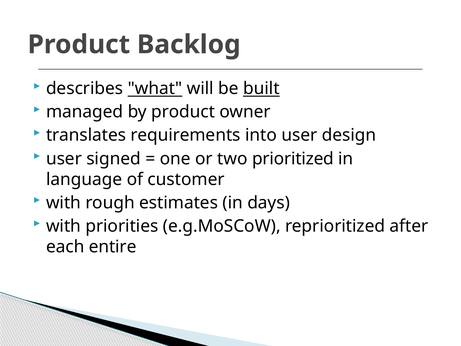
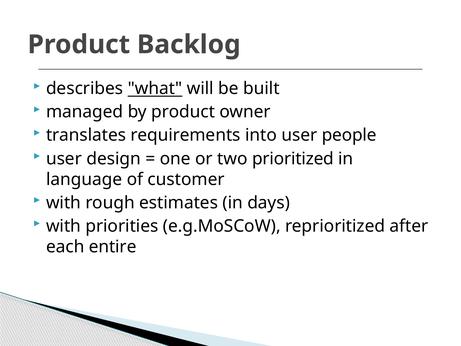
built underline: present -> none
design: design -> people
signed: signed -> design
